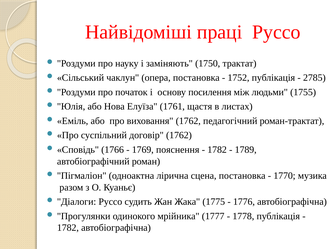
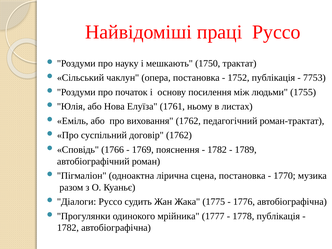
заміняють: заміняють -> мешкають
2785: 2785 -> 7753
щастя: щастя -> ньому
